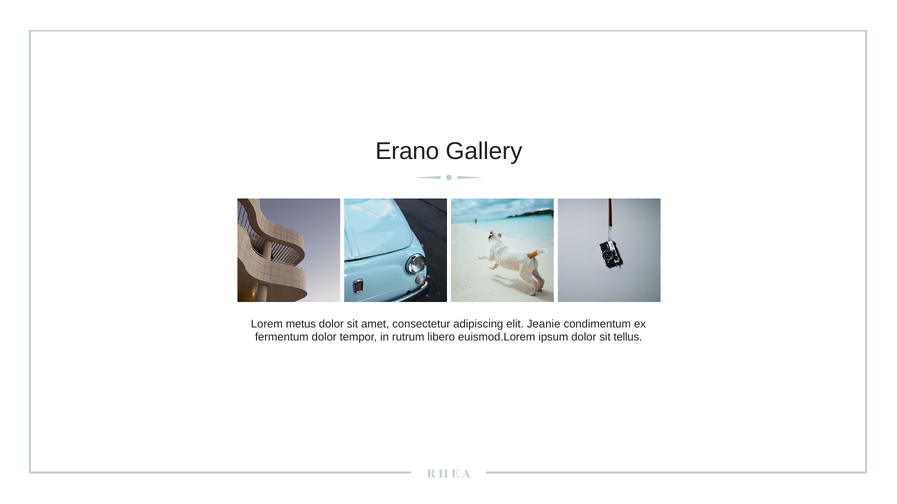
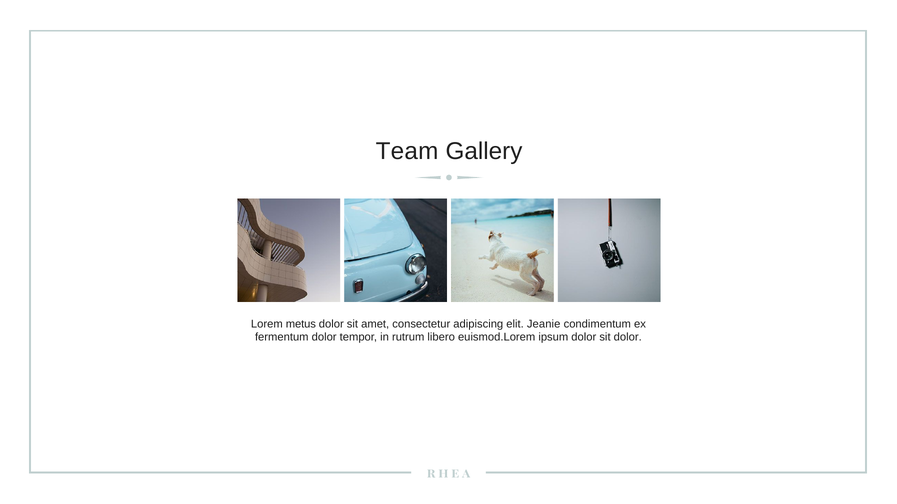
Erano: Erano -> Team
sit tellus: tellus -> dolor
